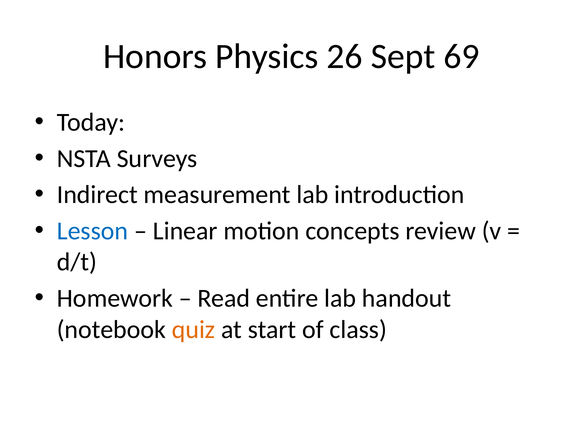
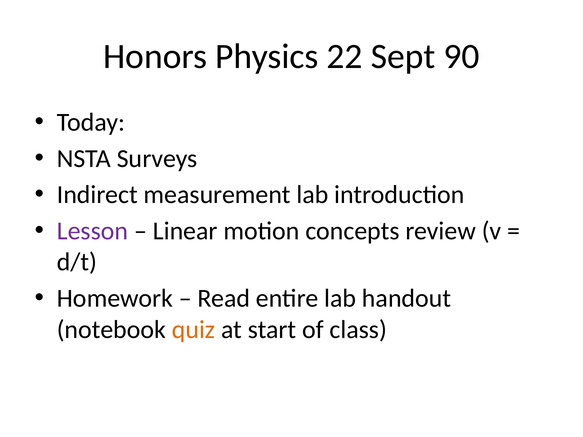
26: 26 -> 22
69: 69 -> 90
Lesson colour: blue -> purple
